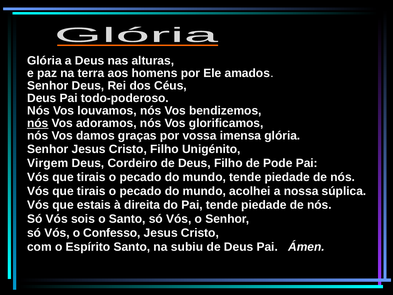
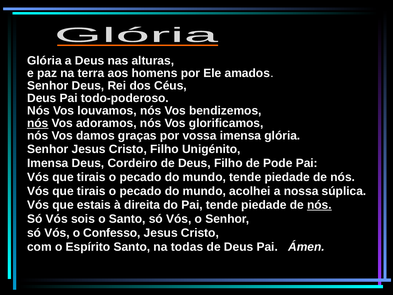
Virgem at (48, 163): Virgem -> Imensa
nós at (319, 205) underline: none -> present
subiu: subiu -> todas
